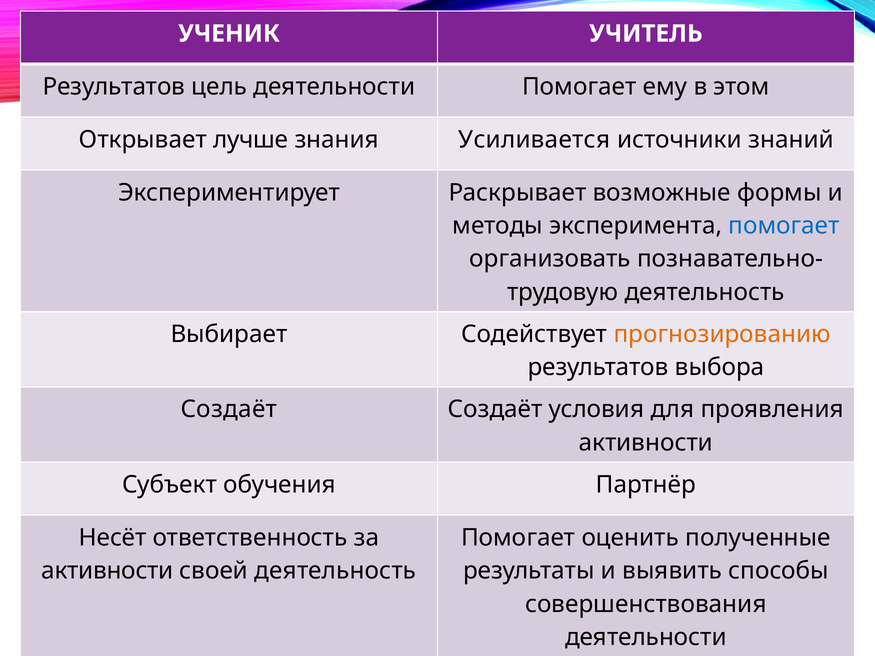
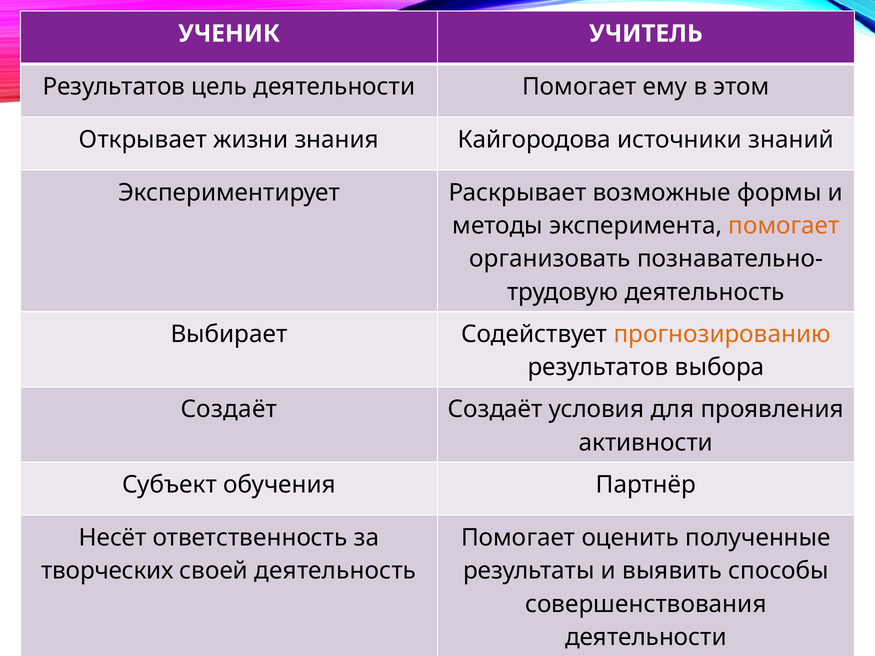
лучше: лучше -> жизни
Усиливается: Усиливается -> Кайгородова
помогает at (784, 226) colour: blue -> orange
активности at (107, 571): активности -> творческих
